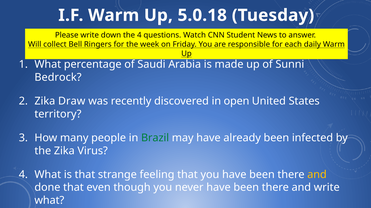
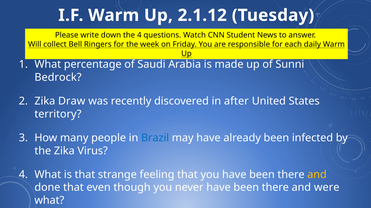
5.0.18: 5.0.18 -> 2.1.12
open: open -> after
Brazil colour: green -> blue
and write: write -> were
